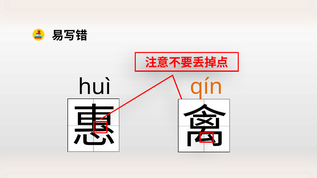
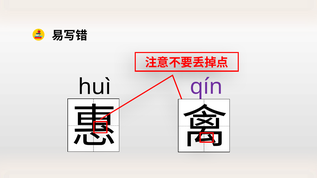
qín colour: orange -> purple
